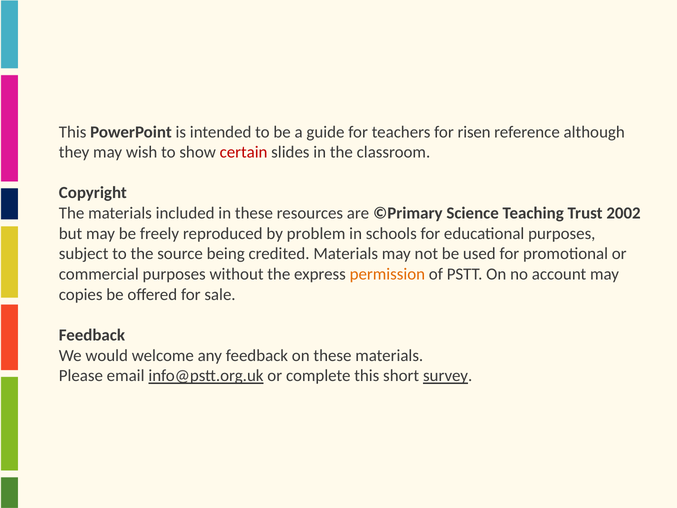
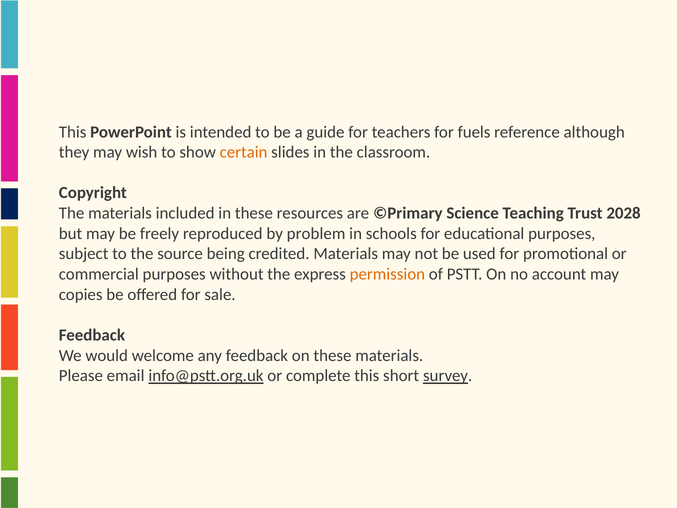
risen: risen -> fuels
certain colour: red -> orange
2002: 2002 -> 2028
